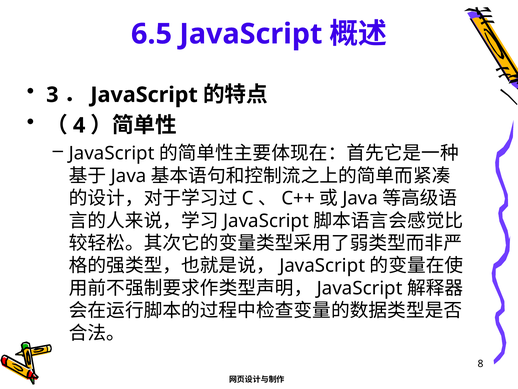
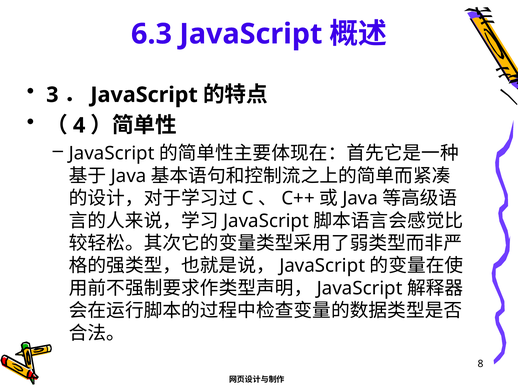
6.5: 6.5 -> 6.3
